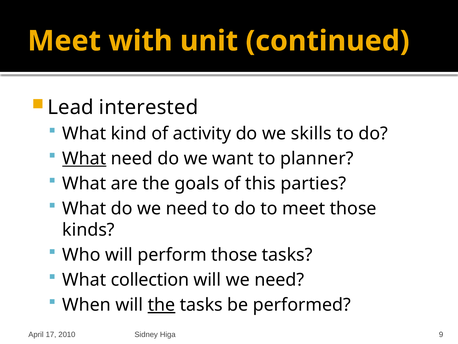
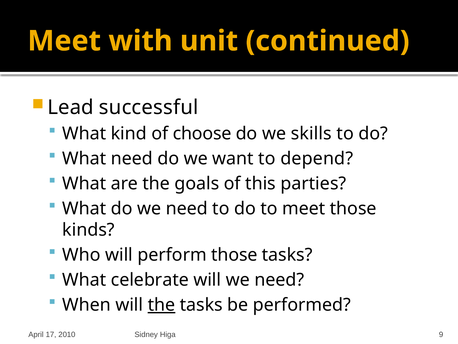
interested: interested -> successful
activity: activity -> choose
What at (84, 158) underline: present -> none
planner: planner -> depend
collection: collection -> celebrate
